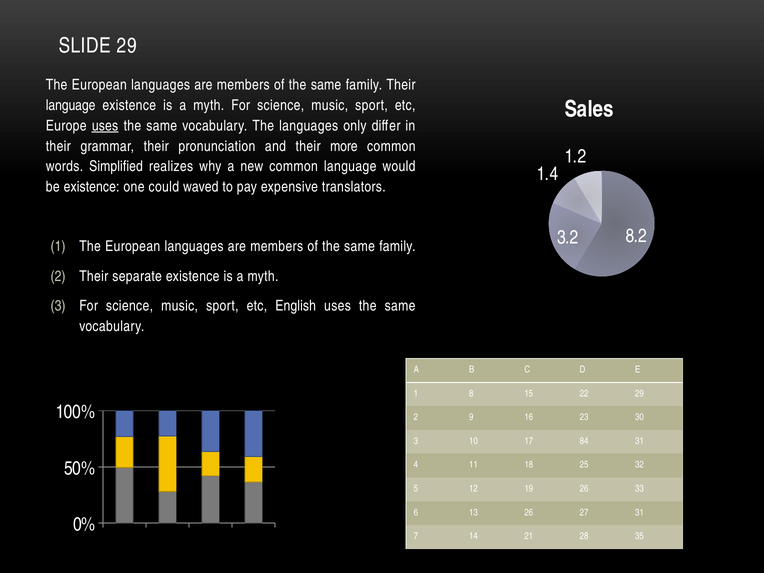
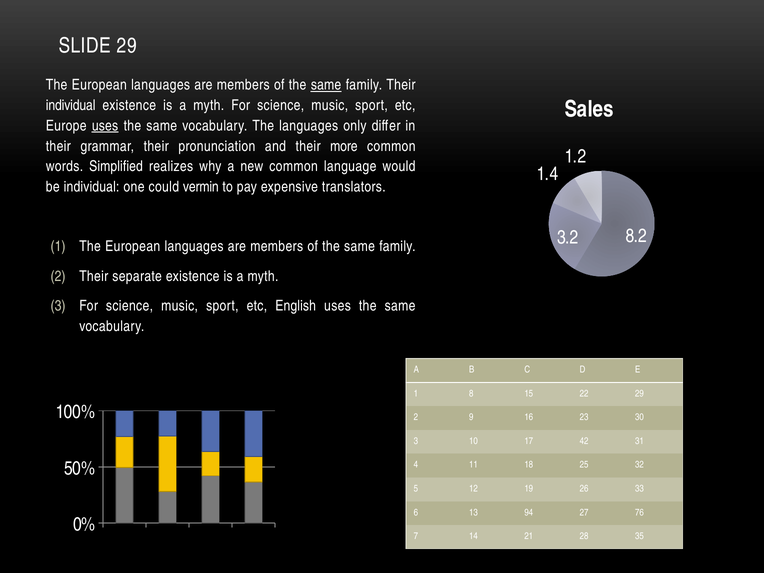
same at (326, 85) underline: none -> present
language at (71, 105): language -> individual
be existence: existence -> individual
waved: waved -> vermin
84: 84 -> 42
13 26: 26 -> 94
27 31: 31 -> 76
